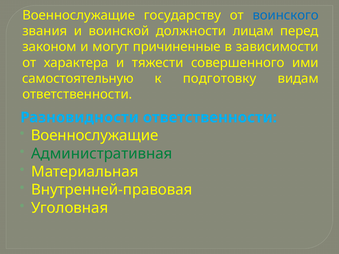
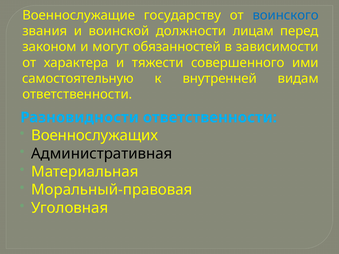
причиненные: причиненные -> обязанностей
подготовку: подготовку -> внутренней
Военнослужащие at (95, 136): Военнослужащие -> Военнослужащих
Административная colour: green -> black
Внутренней-правовая: Внутренней-правовая -> Моральный-правовая
